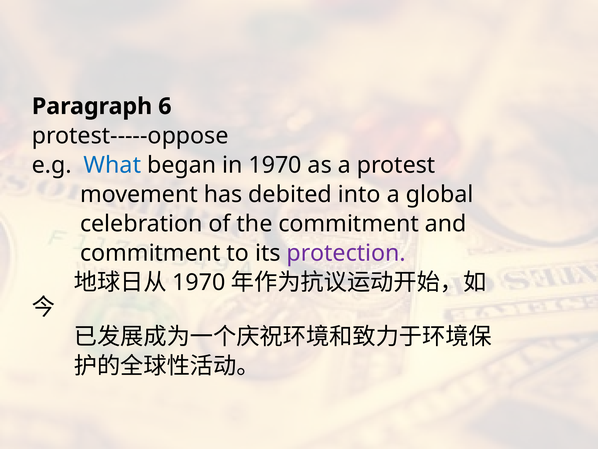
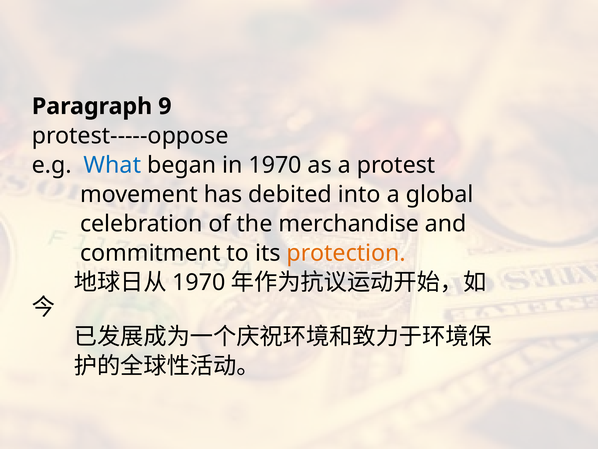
6: 6 -> 9
the commitment: commitment -> merchandise
protection colour: purple -> orange
